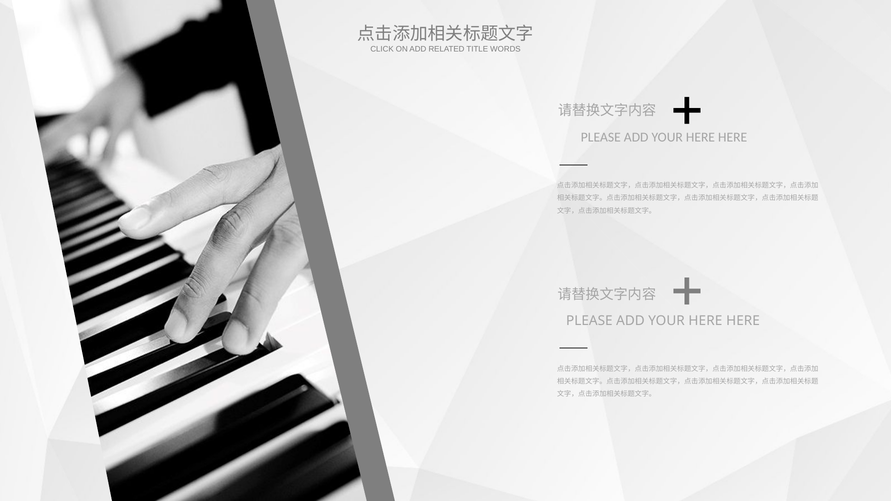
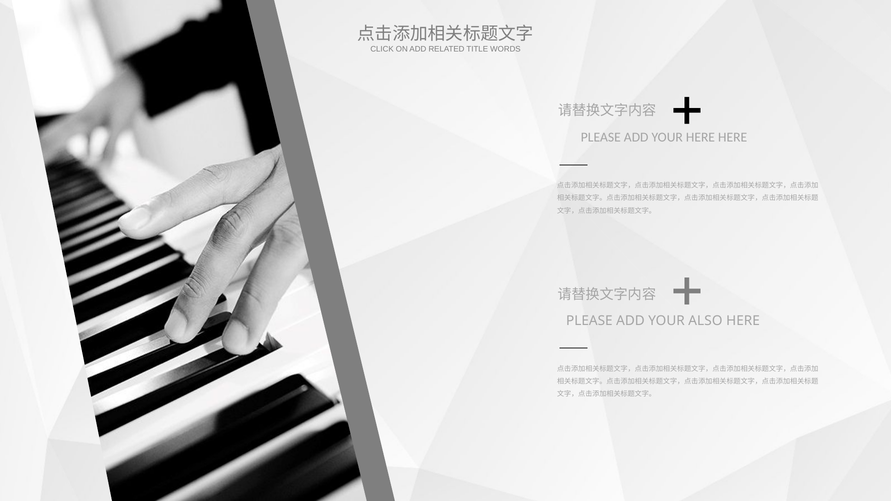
HERE at (705, 321): HERE -> ALSO
